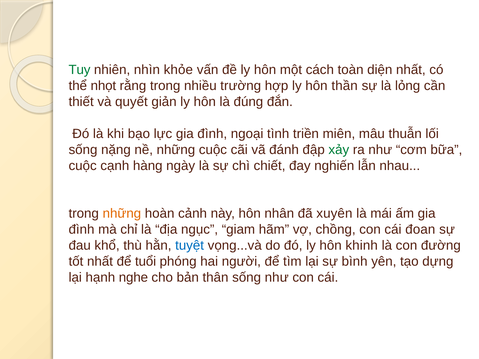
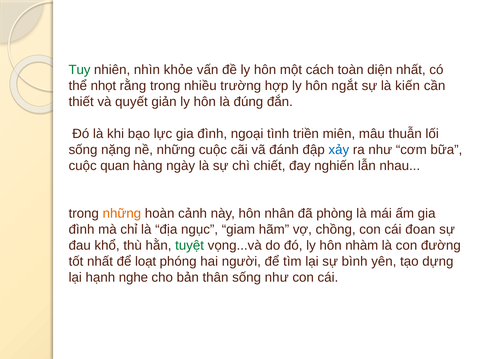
thần: thần -> ngắt
lỏng: lỏng -> kiến
xảy colour: green -> blue
cạnh: cạnh -> quan
xuyên: xuyên -> phòng
tuyệt colour: blue -> green
khinh: khinh -> nhàm
tuổi: tuổi -> loạt
